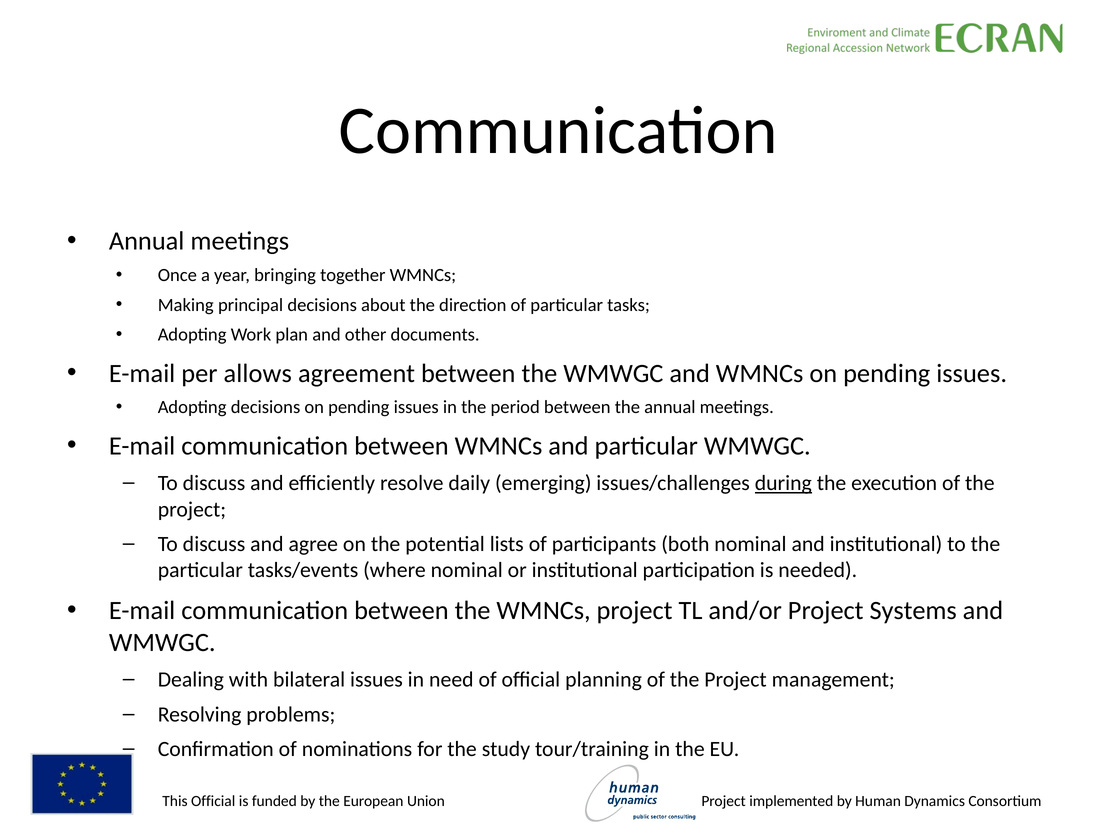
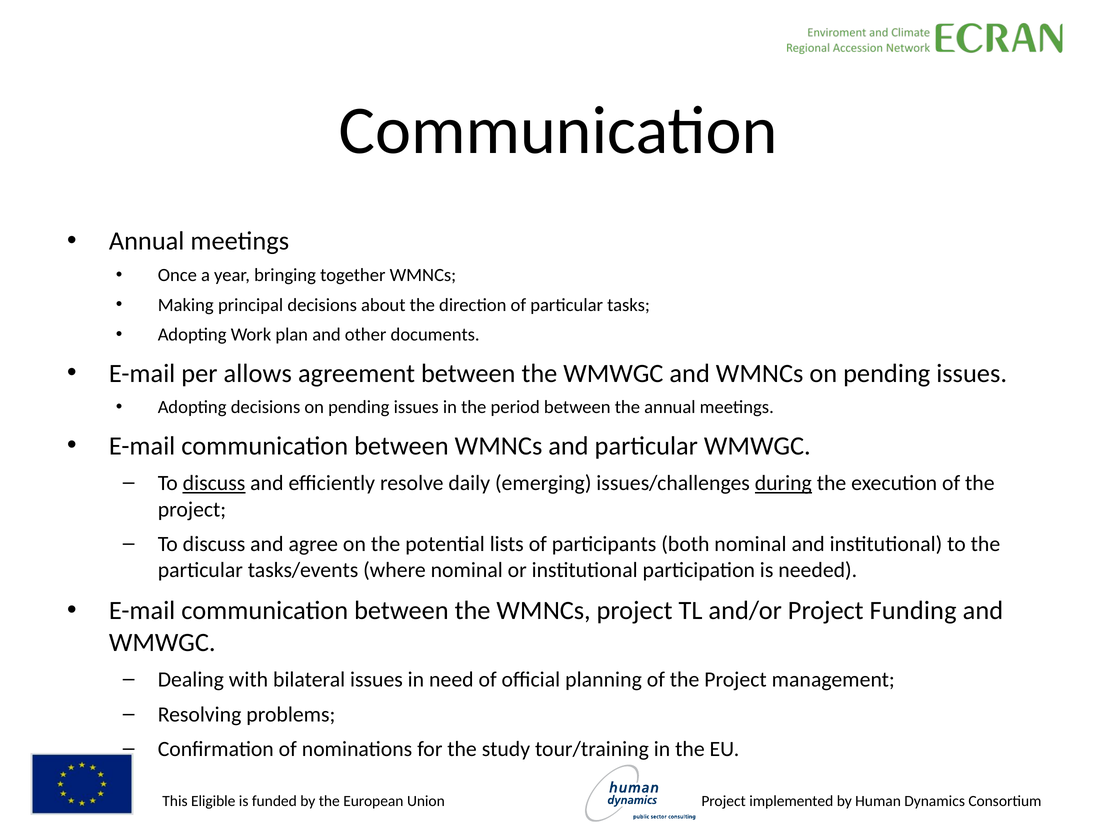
discuss at (214, 483) underline: none -> present
Systems: Systems -> Funding
Official at (213, 801): Official -> Eligible
